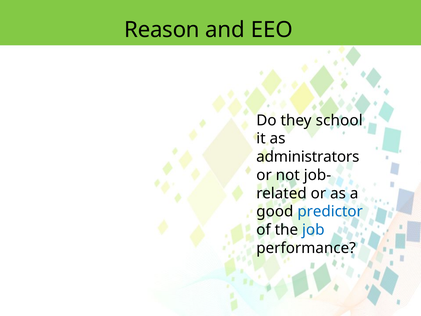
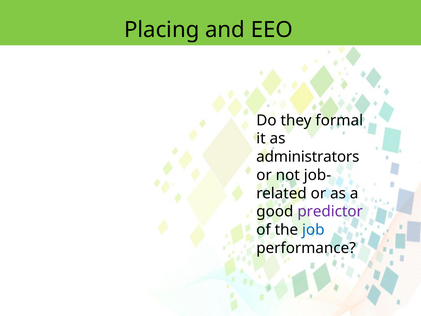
Reason: Reason -> Placing
school: school -> formal
predictor colour: blue -> purple
